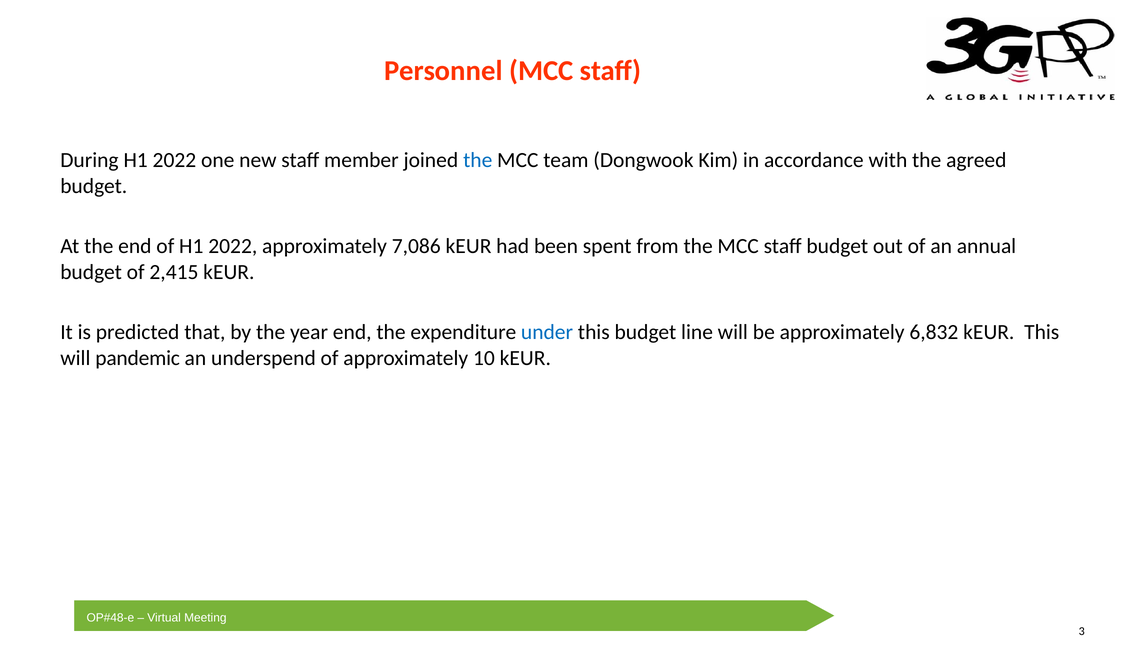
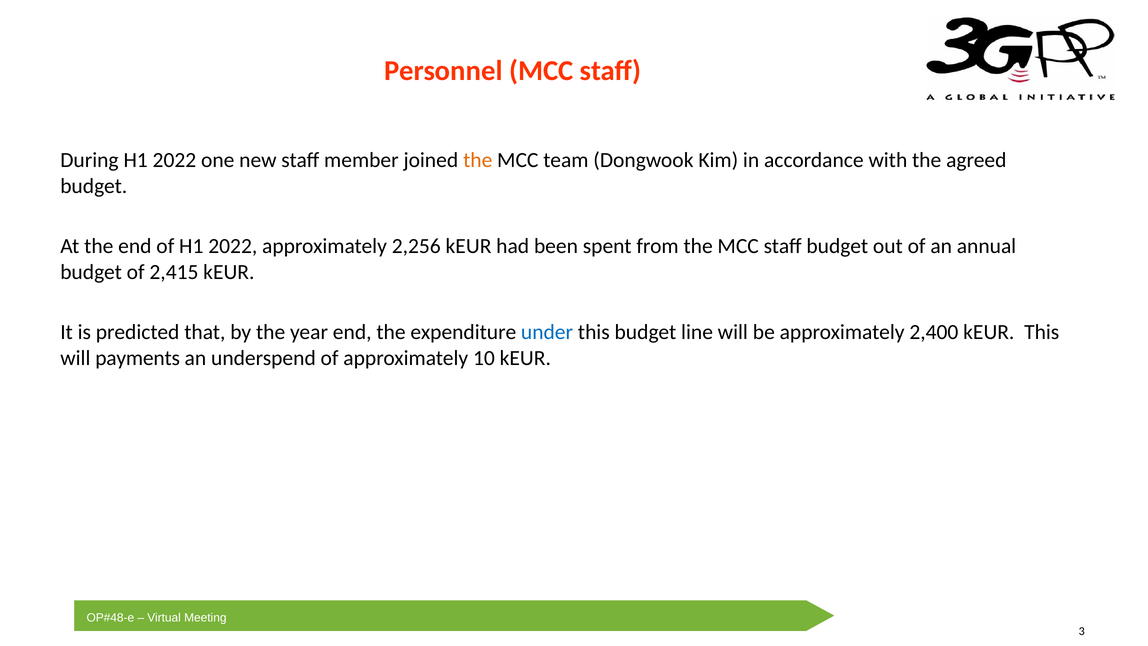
the at (478, 160) colour: blue -> orange
7,086: 7,086 -> 2,256
6,832: 6,832 -> 2,400
pandemic: pandemic -> payments
